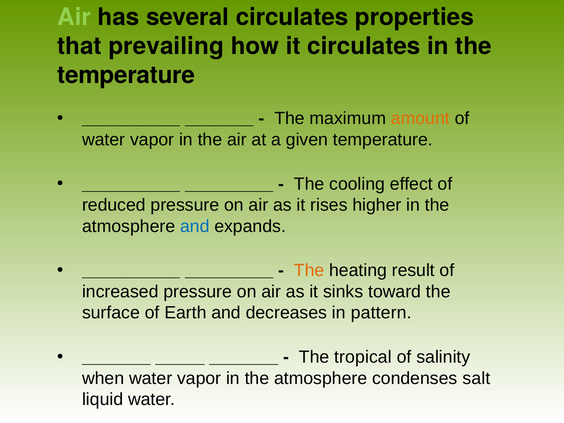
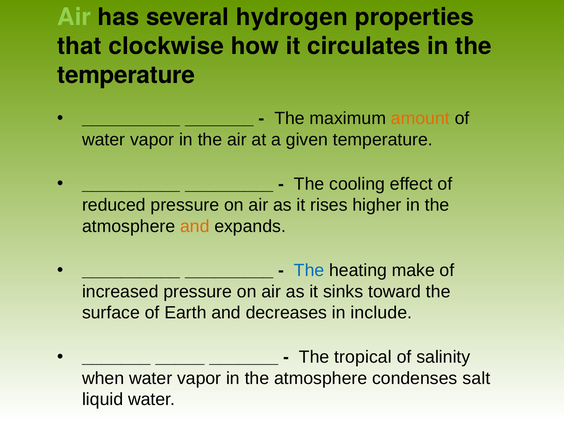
several circulates: circulates -> hydrogen
prevailing: prevailing -> clockwise
and at (195, 226) colour: blue -> orange
The at (309, 271) colour: orange -> blue
result: result -> make
pattern: pattern -> include
